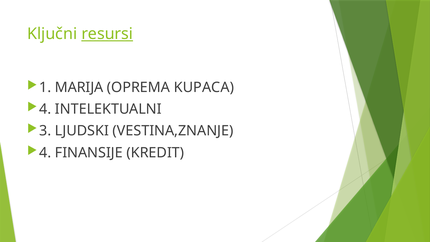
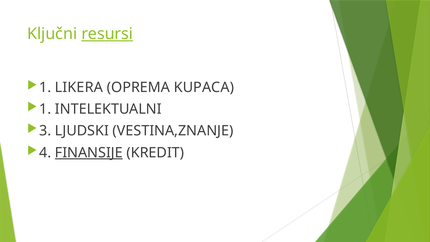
MARIJA: MARIJA -> LIKERA
4 at (45, 109): 4 -> 1
FINANSIJE underline: none -> present
